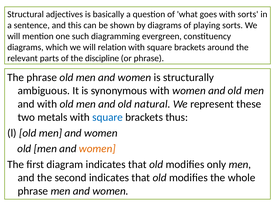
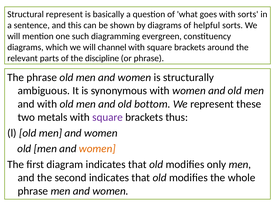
Structural adjectives: adjectives -> represent
playing: playing -> helpful
relation: relation -> channel
natural: natural -> bottom
square at (108, 117) colour: blue -> purple
